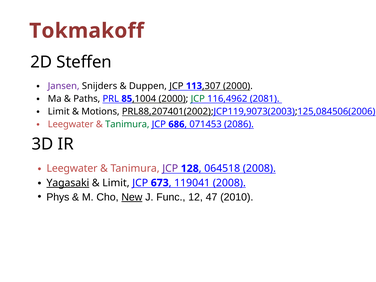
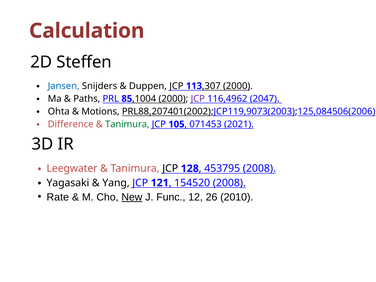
Tokmakoff: Tokmakoff -> Calculation
Jansen colour: purple -> blue
JCP at (198, 99) colour: green -> purple
2081: 2081 -> 2047
Limit at (59, 112): Limit -> Ohta
Leegwater at (71, 124): Leegwater -> Difference
686: 686 -> 105
2086: 2086 -> 2021
JCP at (170, 169) colour: purple -> black
064518: 064518 -> 453795
Yagasaki underline: present -> none
Limit at (116, 183): Limit -> Yang
673: 673 -> 121
119041: 119041 -> 154520
Phys: Phys -> Rate
47: 47 -> 26
